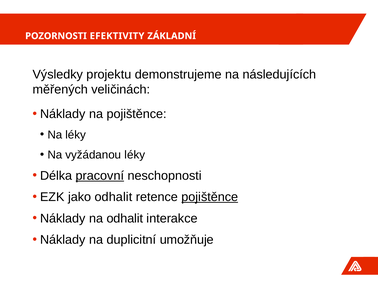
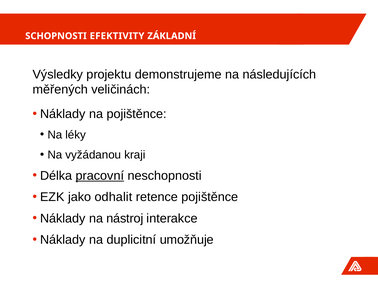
POZORNOSTI: POZORNOSTI -> SCHOPNOSTI
vyžádanou léky: léky -> kraji
pojištěnce at (210, 197) underline: present -> none
na odhalit: odhalit -> nástroj
